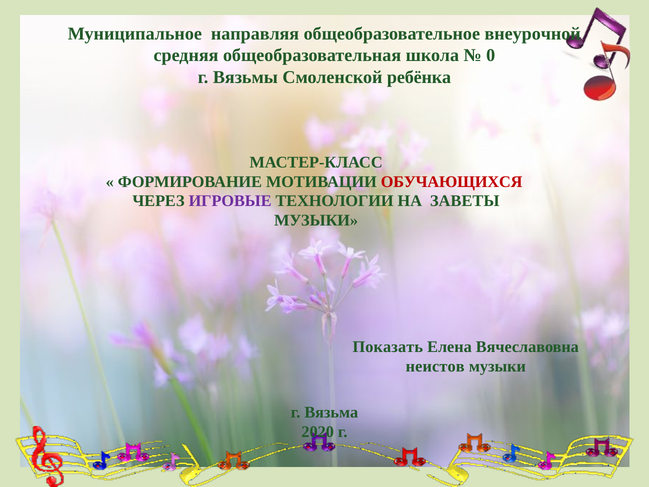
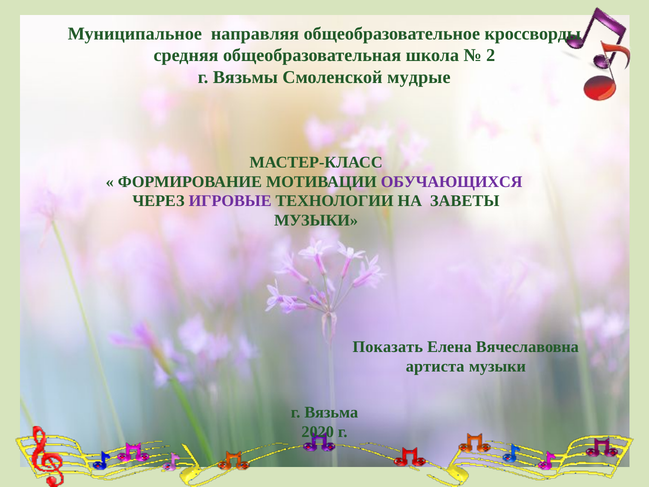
внеурочной: внеурочной -> кроссворды
0: 0 -> 2
ребёнка: ребёнка -> мудрые
ОБУЧАЮЩИХСЯ colour: red -> purple
неистов: неистов -> артиста
